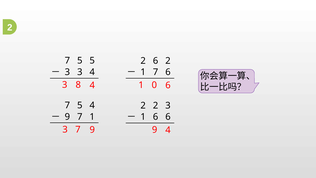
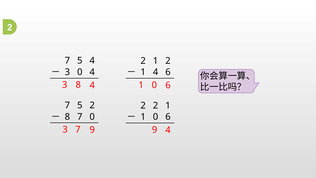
5 5: 5 -> 4
6 at (156, 61): 6 -> 1
3 3: 3 -> 0
7 at (156, 72): 7 -> 4
5 4: 4 -> 2
2 2 3: 3 -> 1
9 at (67, 117): 9 -> 8
7 1: 1 -> 0
1 6: 6 -> 0
